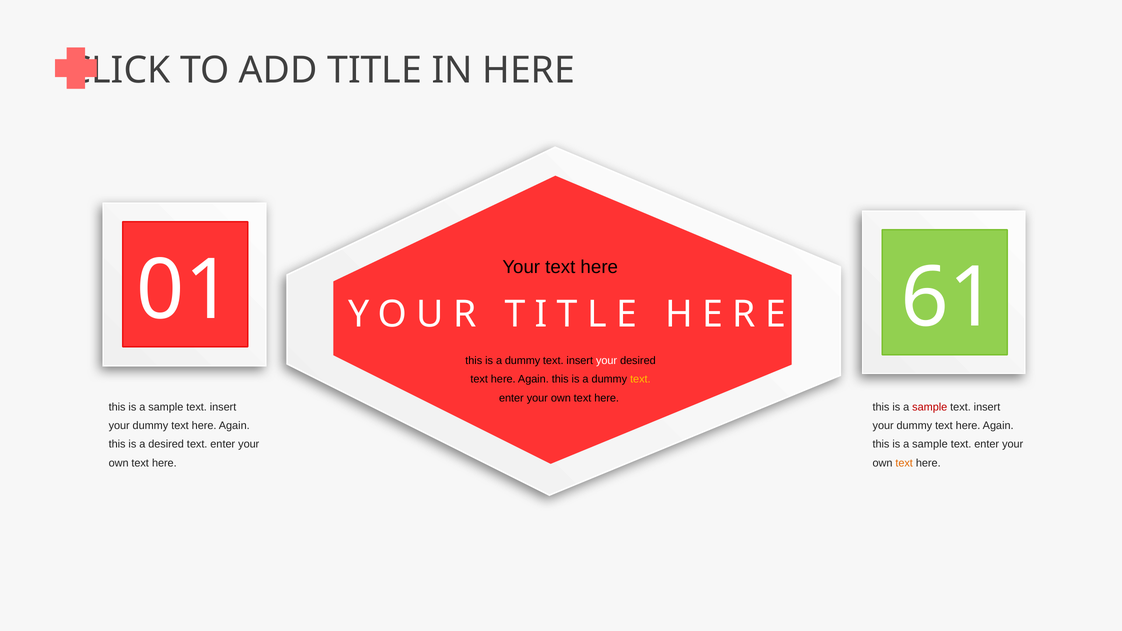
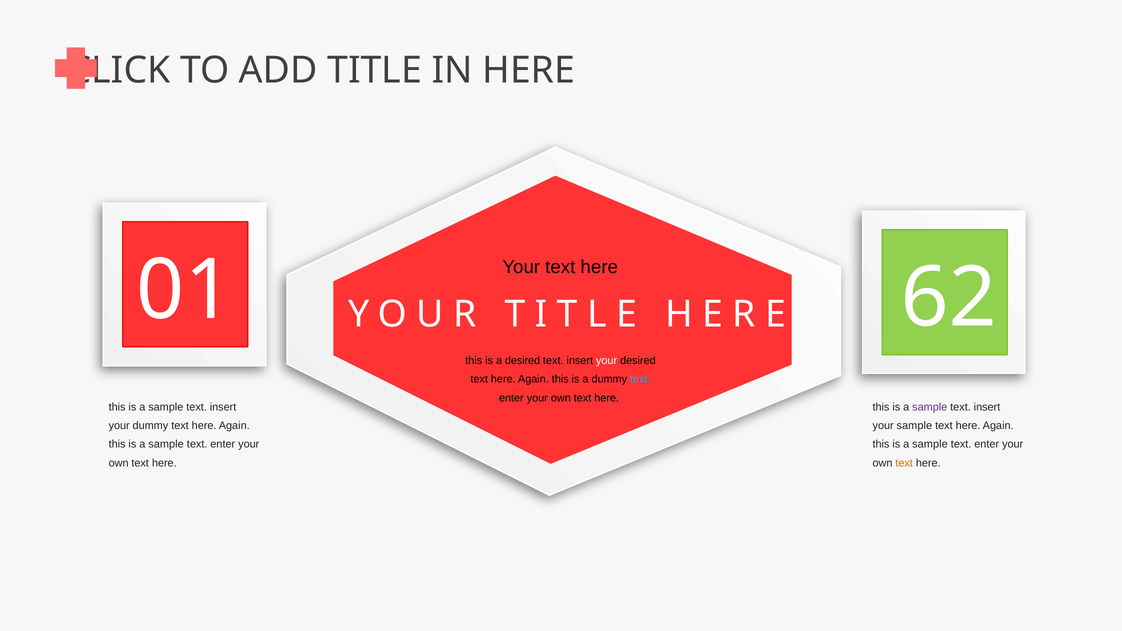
61: 61 -> 62
dummy at (523, 361): dummy -> desired
text at (640, 379) colour: yellow -> light blue
sample at (930, 407) colour: red -> purple
dummy at (914, 426): dummy -> sample
desired at (166, 444): desired -> sample
